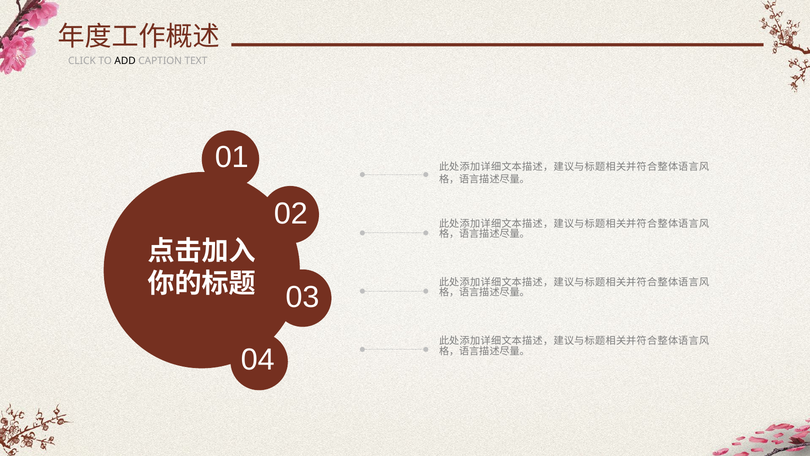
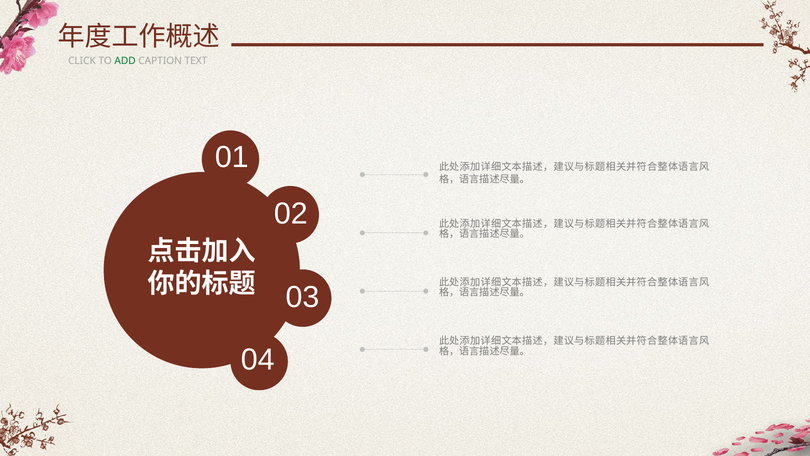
ADD colour: black -> green
